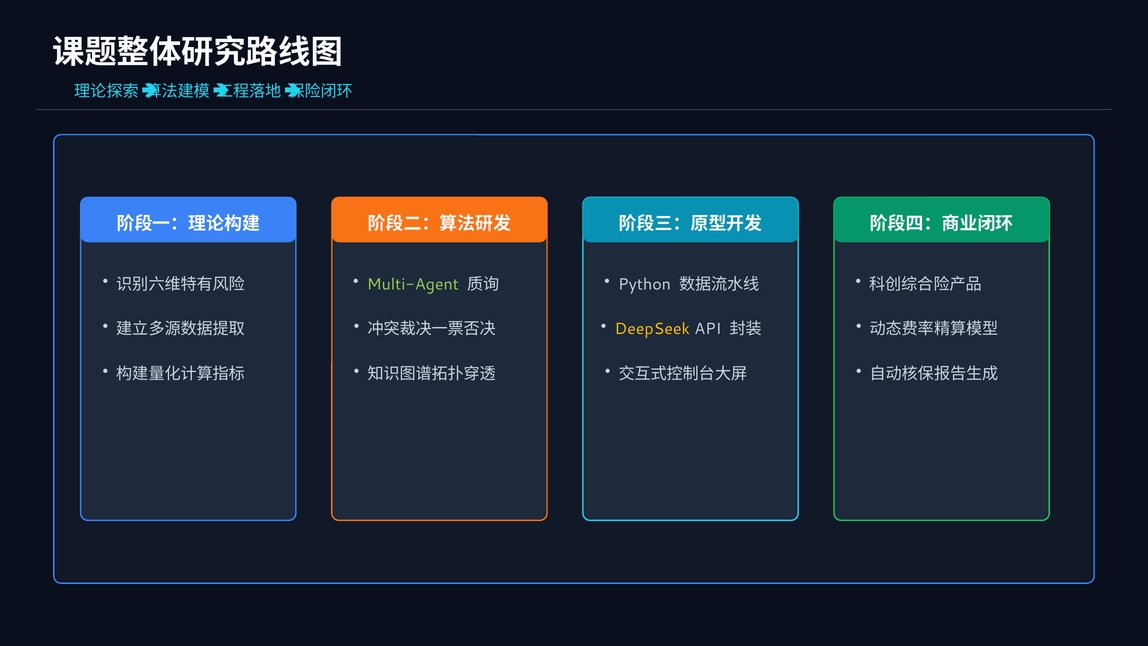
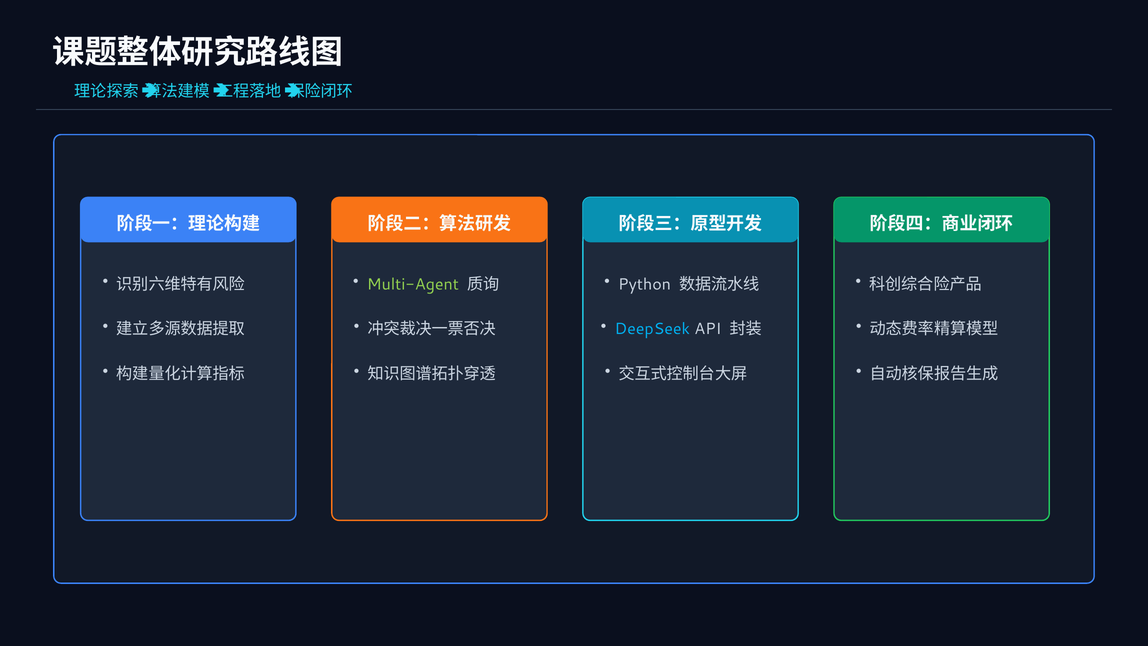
DeepSeek colour: yellow -> light blue
